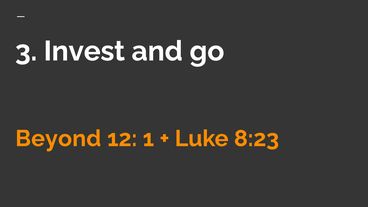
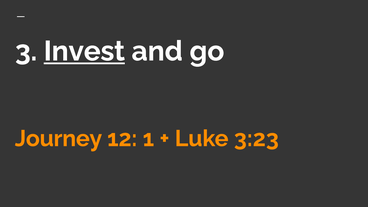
Invest underline: none -> present
Beyond: Beyond -> Journey
8:23: 8:23 -> 3:23
